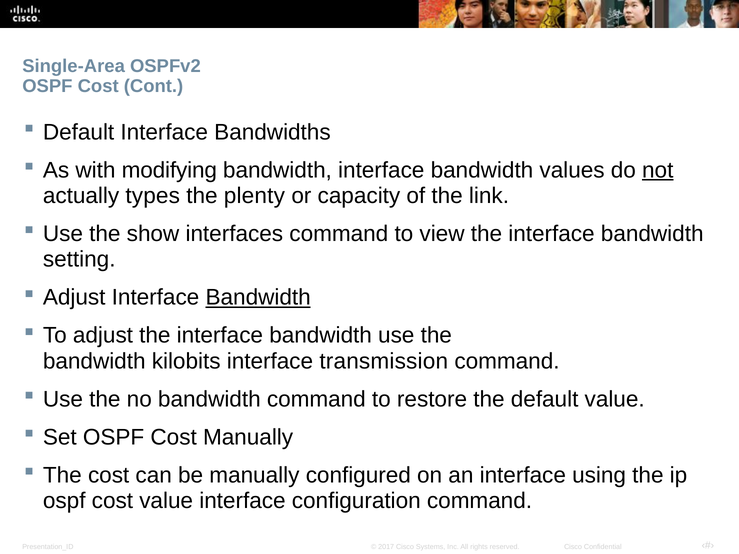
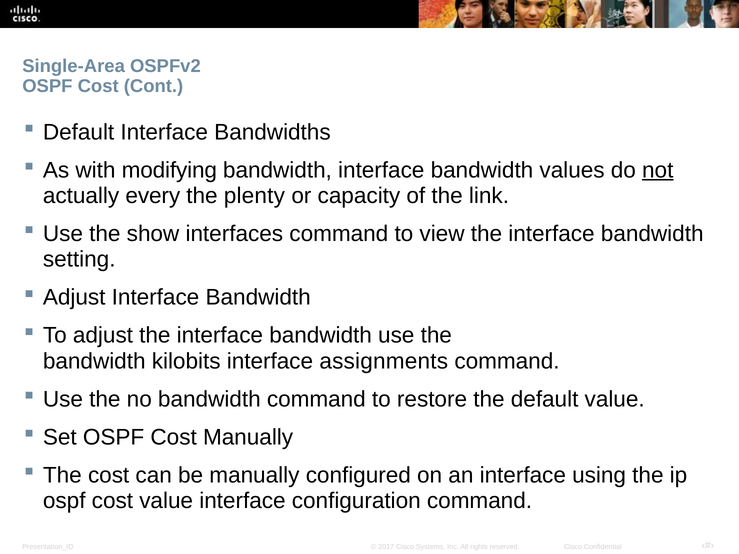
types: types -> every
Bandwidth at (258, 298) underline: present -> none
transmission: transmission -> assignments
